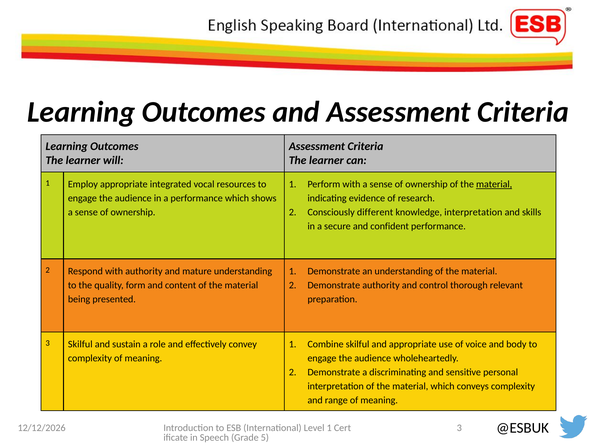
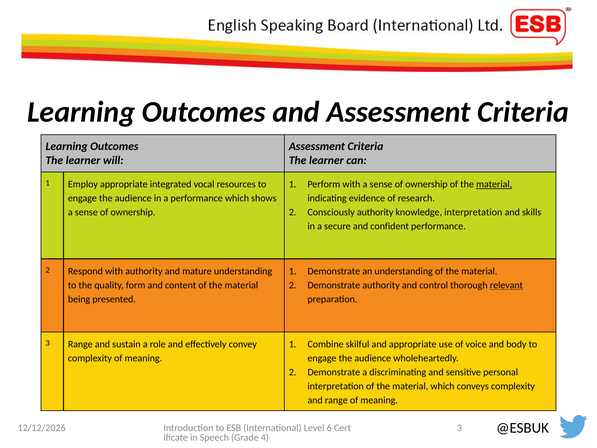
Consciously different: different -> authority
relevant underline: none -> present
3 Skilful: Skilful -> Range
Level 1: 1 -> 6
5: 5 -> 4
